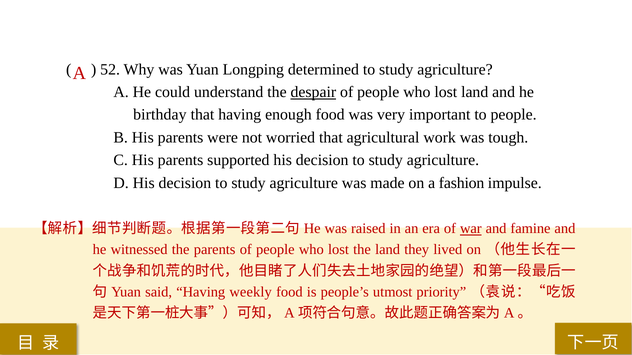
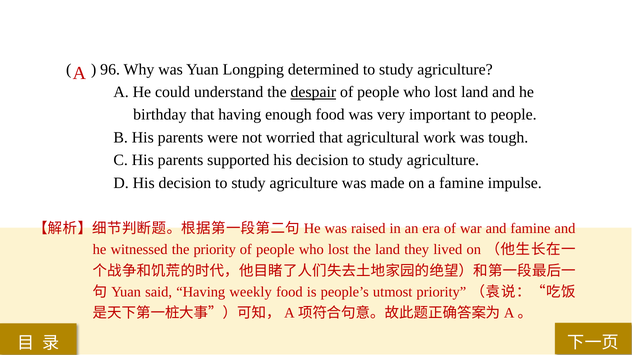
52: 52 -> 96
a fashion: fashion -> famine
war underline: present -> none
the parents: parents -> priority
